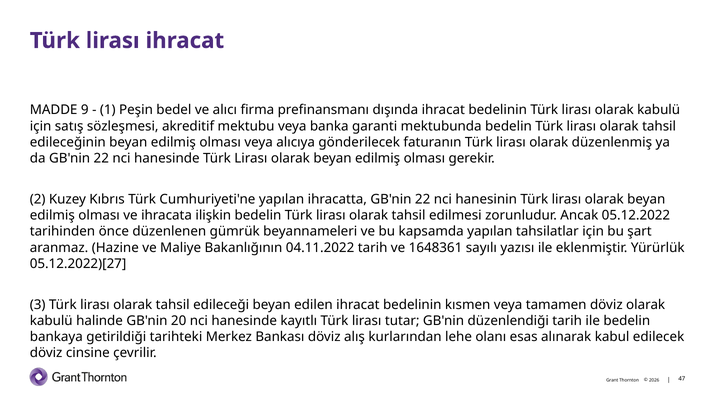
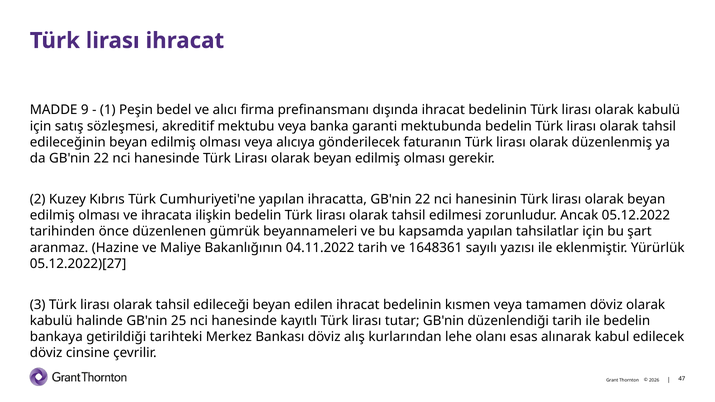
20: 20 -> 25
